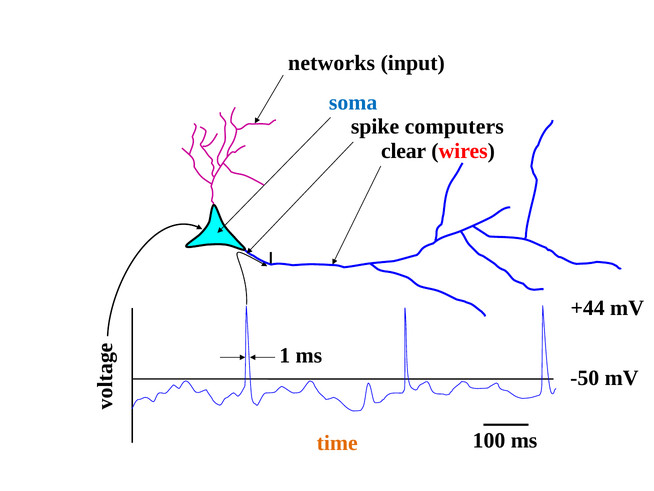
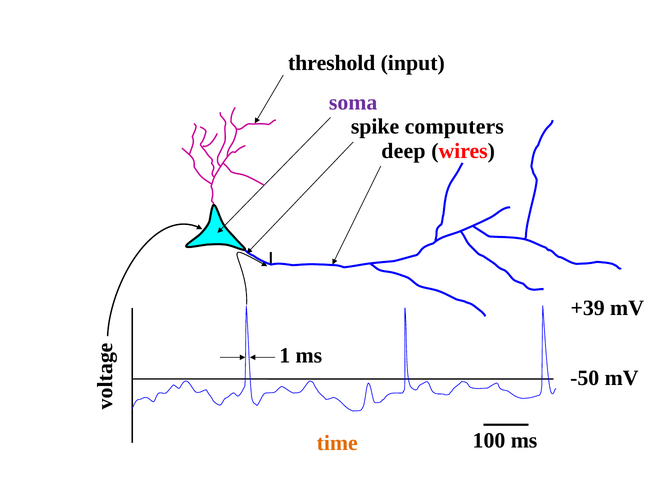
networks: networks -> threshold
soma colour: blue -> purple
clear: clear -> deep
+44: +44 -> +39
